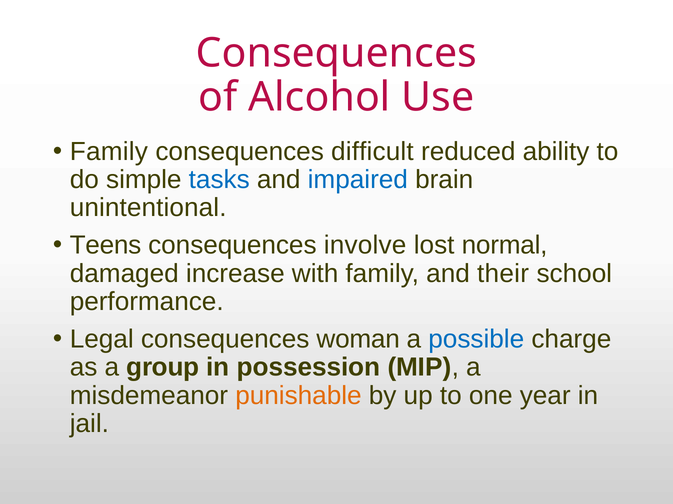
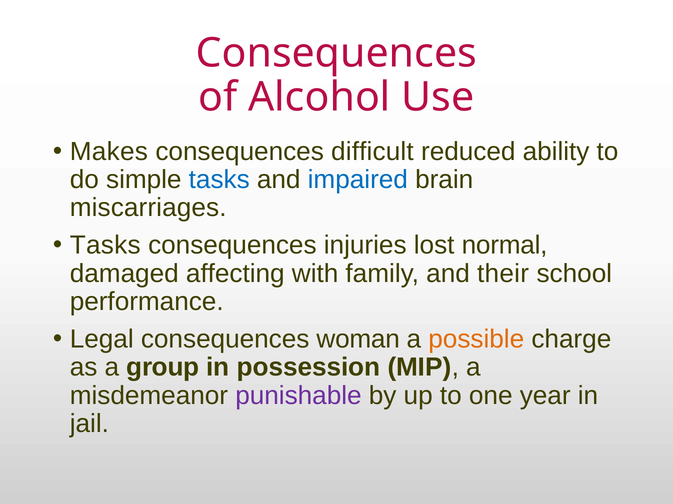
Family at (109, 152): Family -> Makes
unintentional: unintentional -> miscarriages
Teens at (105, 246): Teens -> Tasks
involve: involve -> injuries
increase: increase -> affecting
possible colour: blue -> orange
punishable colour: orange -> purple
